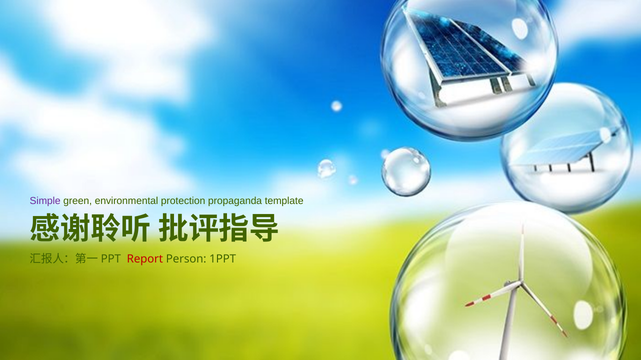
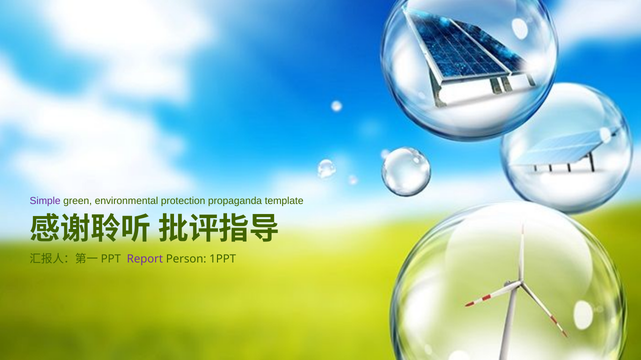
Report colour: red -> purple
